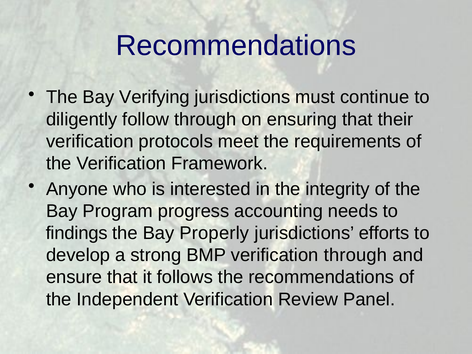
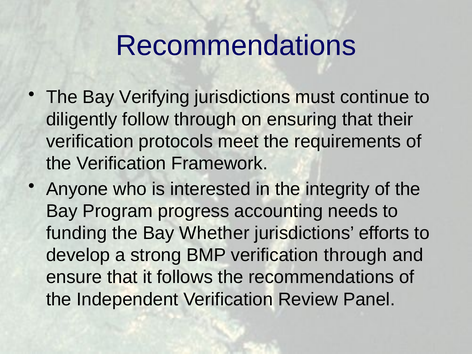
findings: findings -> funding
Properly: Properly -> Whether
